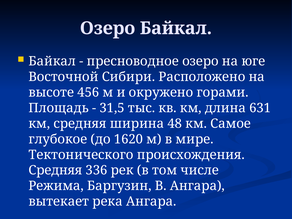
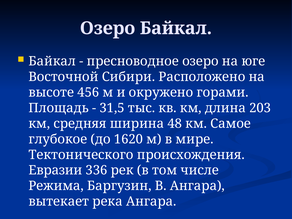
631: 631 -> 203
Средняя at (55, 170): Средняя -> Евразии
